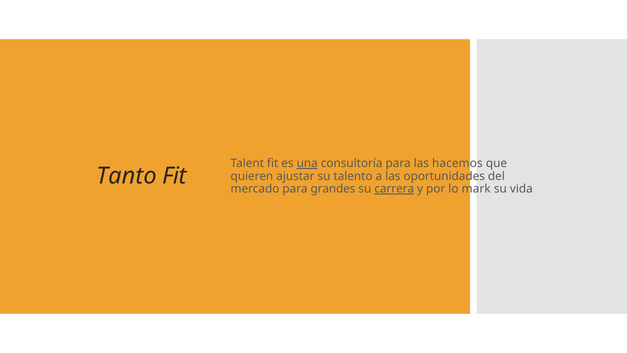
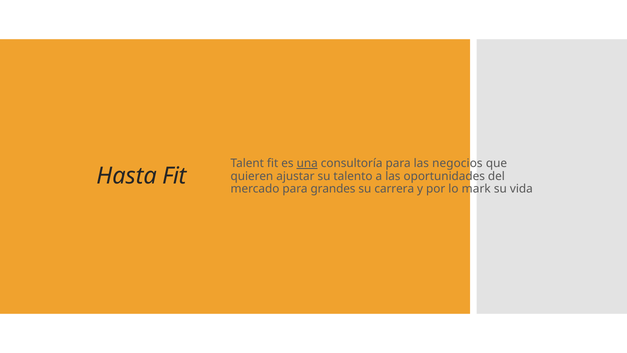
hacemos: hacemos -> negocios
Tanto: Tanto -> Hasta
carrera underline: present -> none
